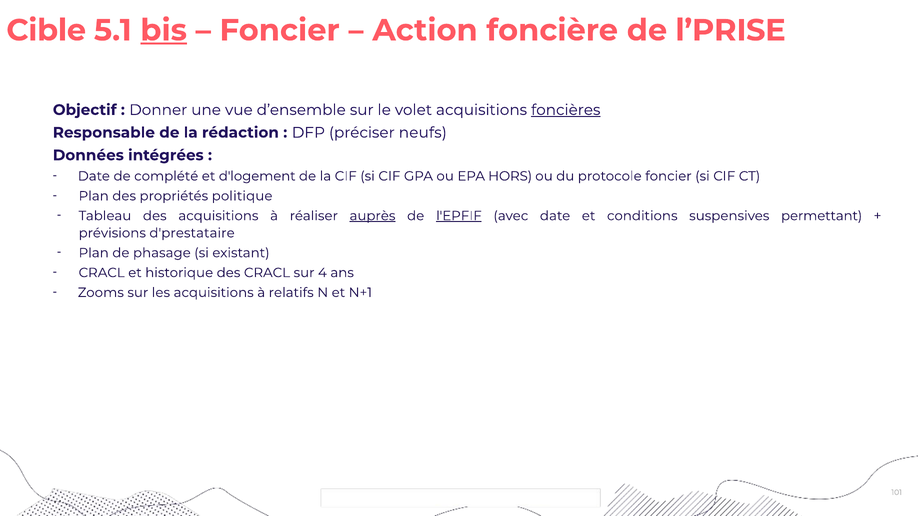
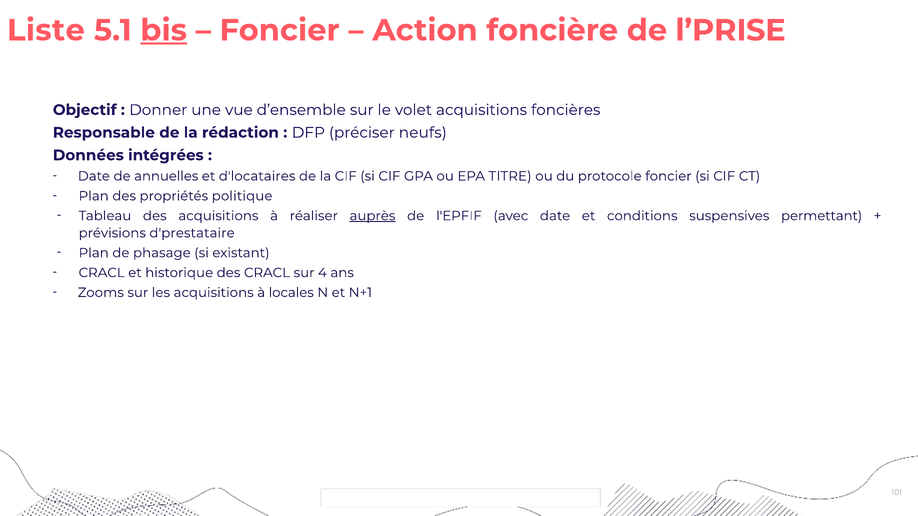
Cible: Cible -> Liste
foncières underline: present -> none
complété: complété -> annuelles
d'logement: d'logement -> d'locataires
HORS: HORS -> TITRE
l'EPFIF underline: present -> none
relatifs: relatifs -> locales
